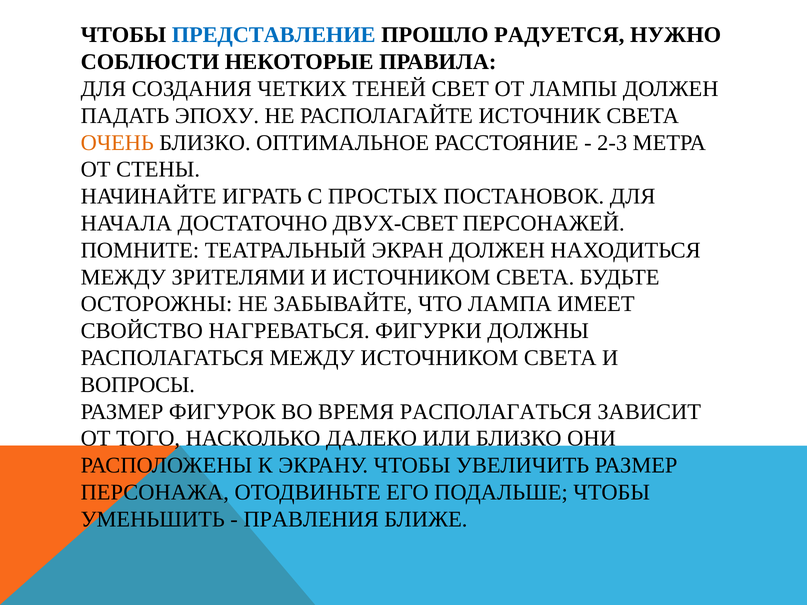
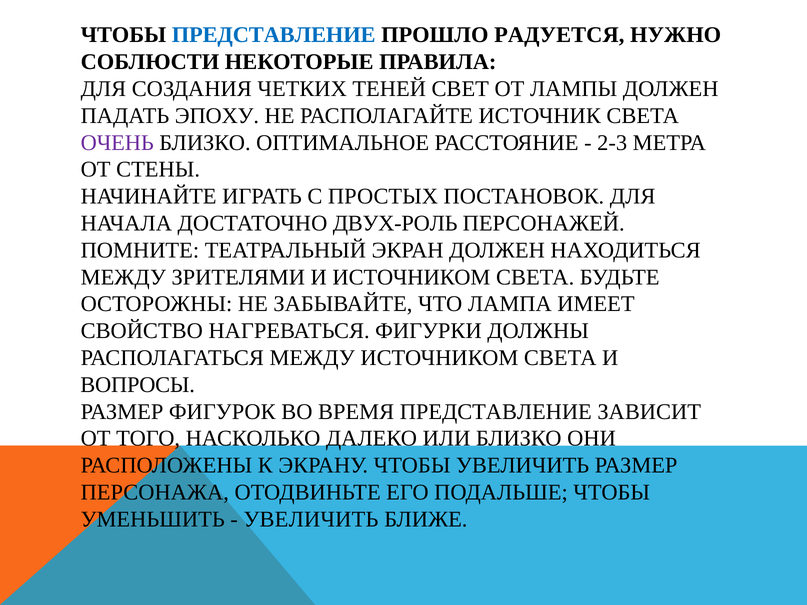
ОЧЕНЬ colour: orange -> purple
ДВУХ-СВЕТ: ДВУХ-СВЕТ -> ДВУХ-РОЛЬ
ВРЕМЯ РАСПОЛАГАТЬСЯ: РАСПОЛАГАТЬСЯ -> ПРЕДСТАВЛЕНИЕ
ПРАВЛЕНИЯ at (311, 519): ПРАВЛЕНИЯ -> УВЕЛИЧИТЬ
